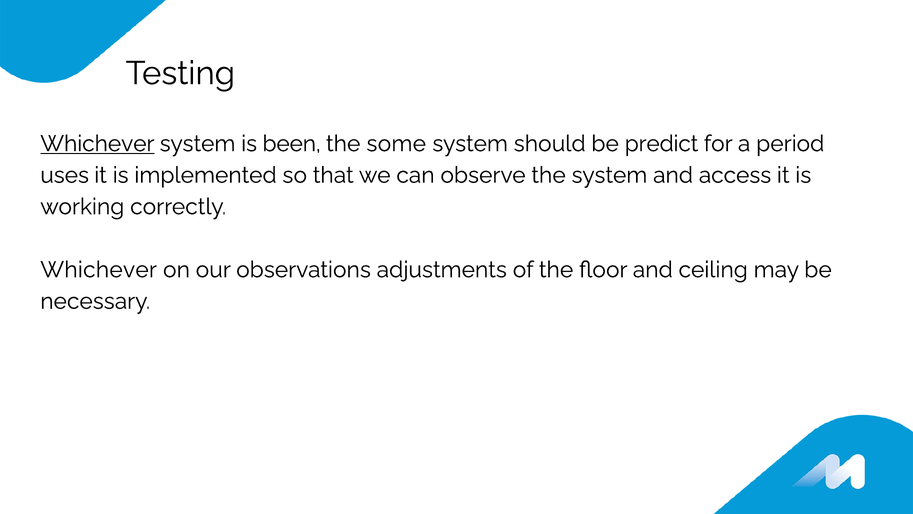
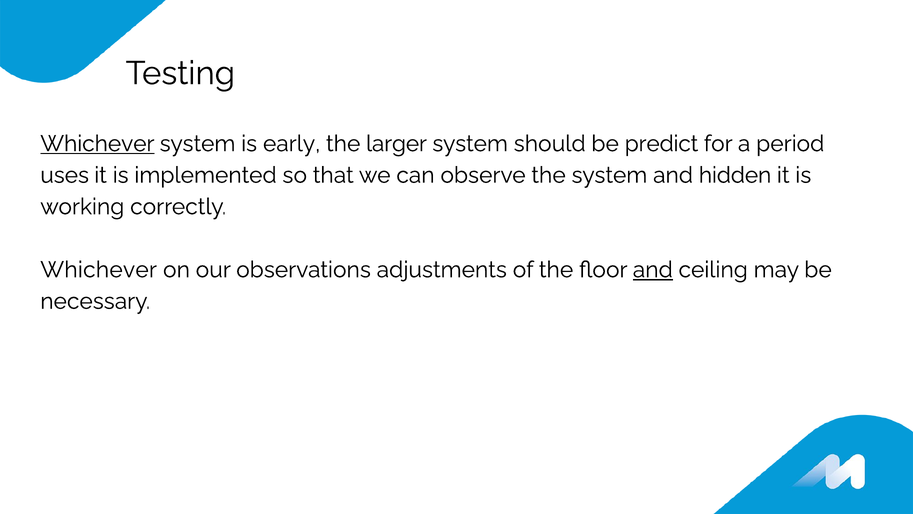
been: been -> early
some: some -> larger
access: access -> hidden
and at (653, 270) underline: none -> present
